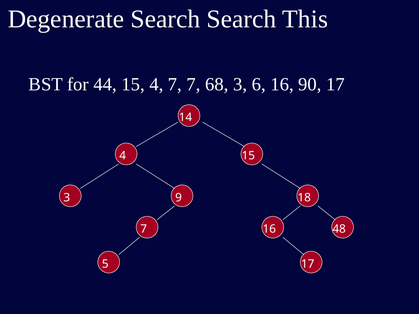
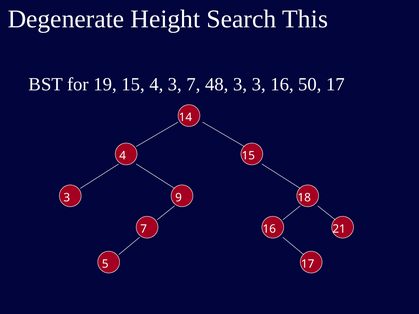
Degenerate Search: Search -> Height
44: 44 -> 19
4 7: 7 -> 3
68: 68 -> 48
3 6: 6 -> 3
90: 90 -> 50
48: 48 -> 21
